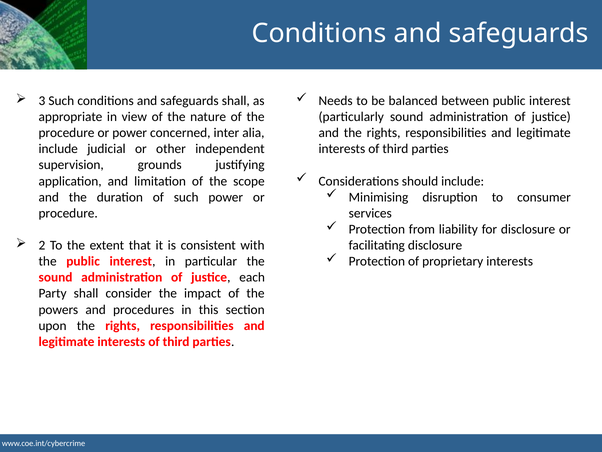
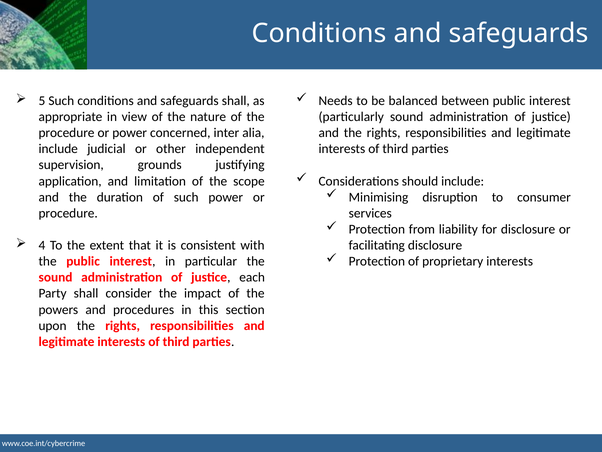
3: 3 -> 5
2: 2 -> 4
